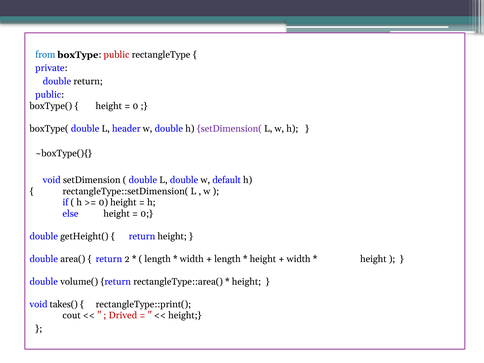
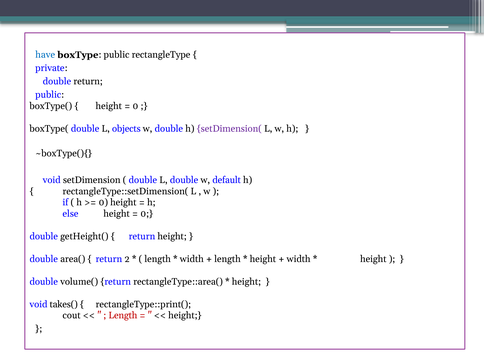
from: from -> have
public at (116, 55) colour: red -> black
header: header -> objects
Drived at (123, 316): Drived -> Length
